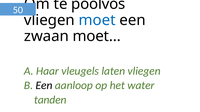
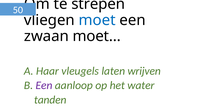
poolvos: poolvos -> strepen
laten vliegen: vliegen -> wrijven
Een at (44, 86) colour: black -> purple
